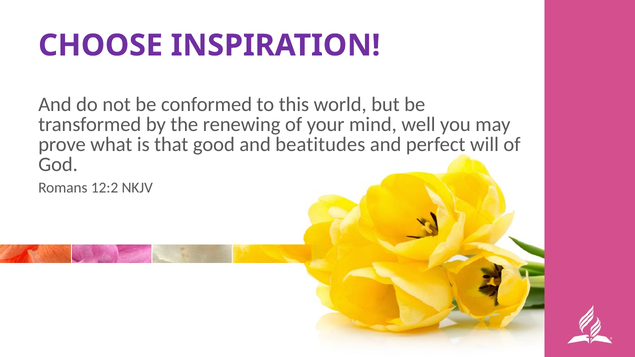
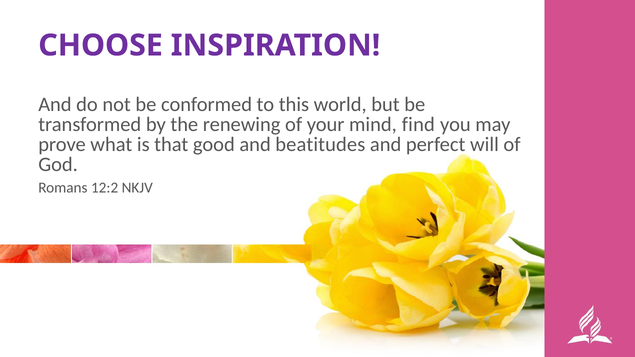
well: well -> find
